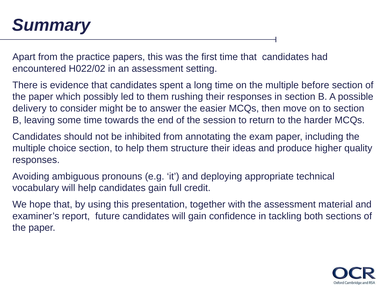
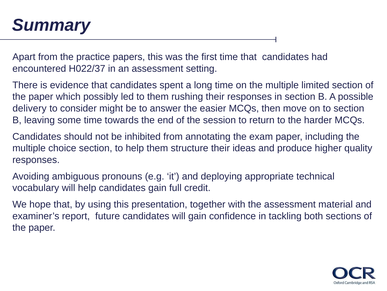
H022/02: H022/02 -> H022/37
before: before -> limited
